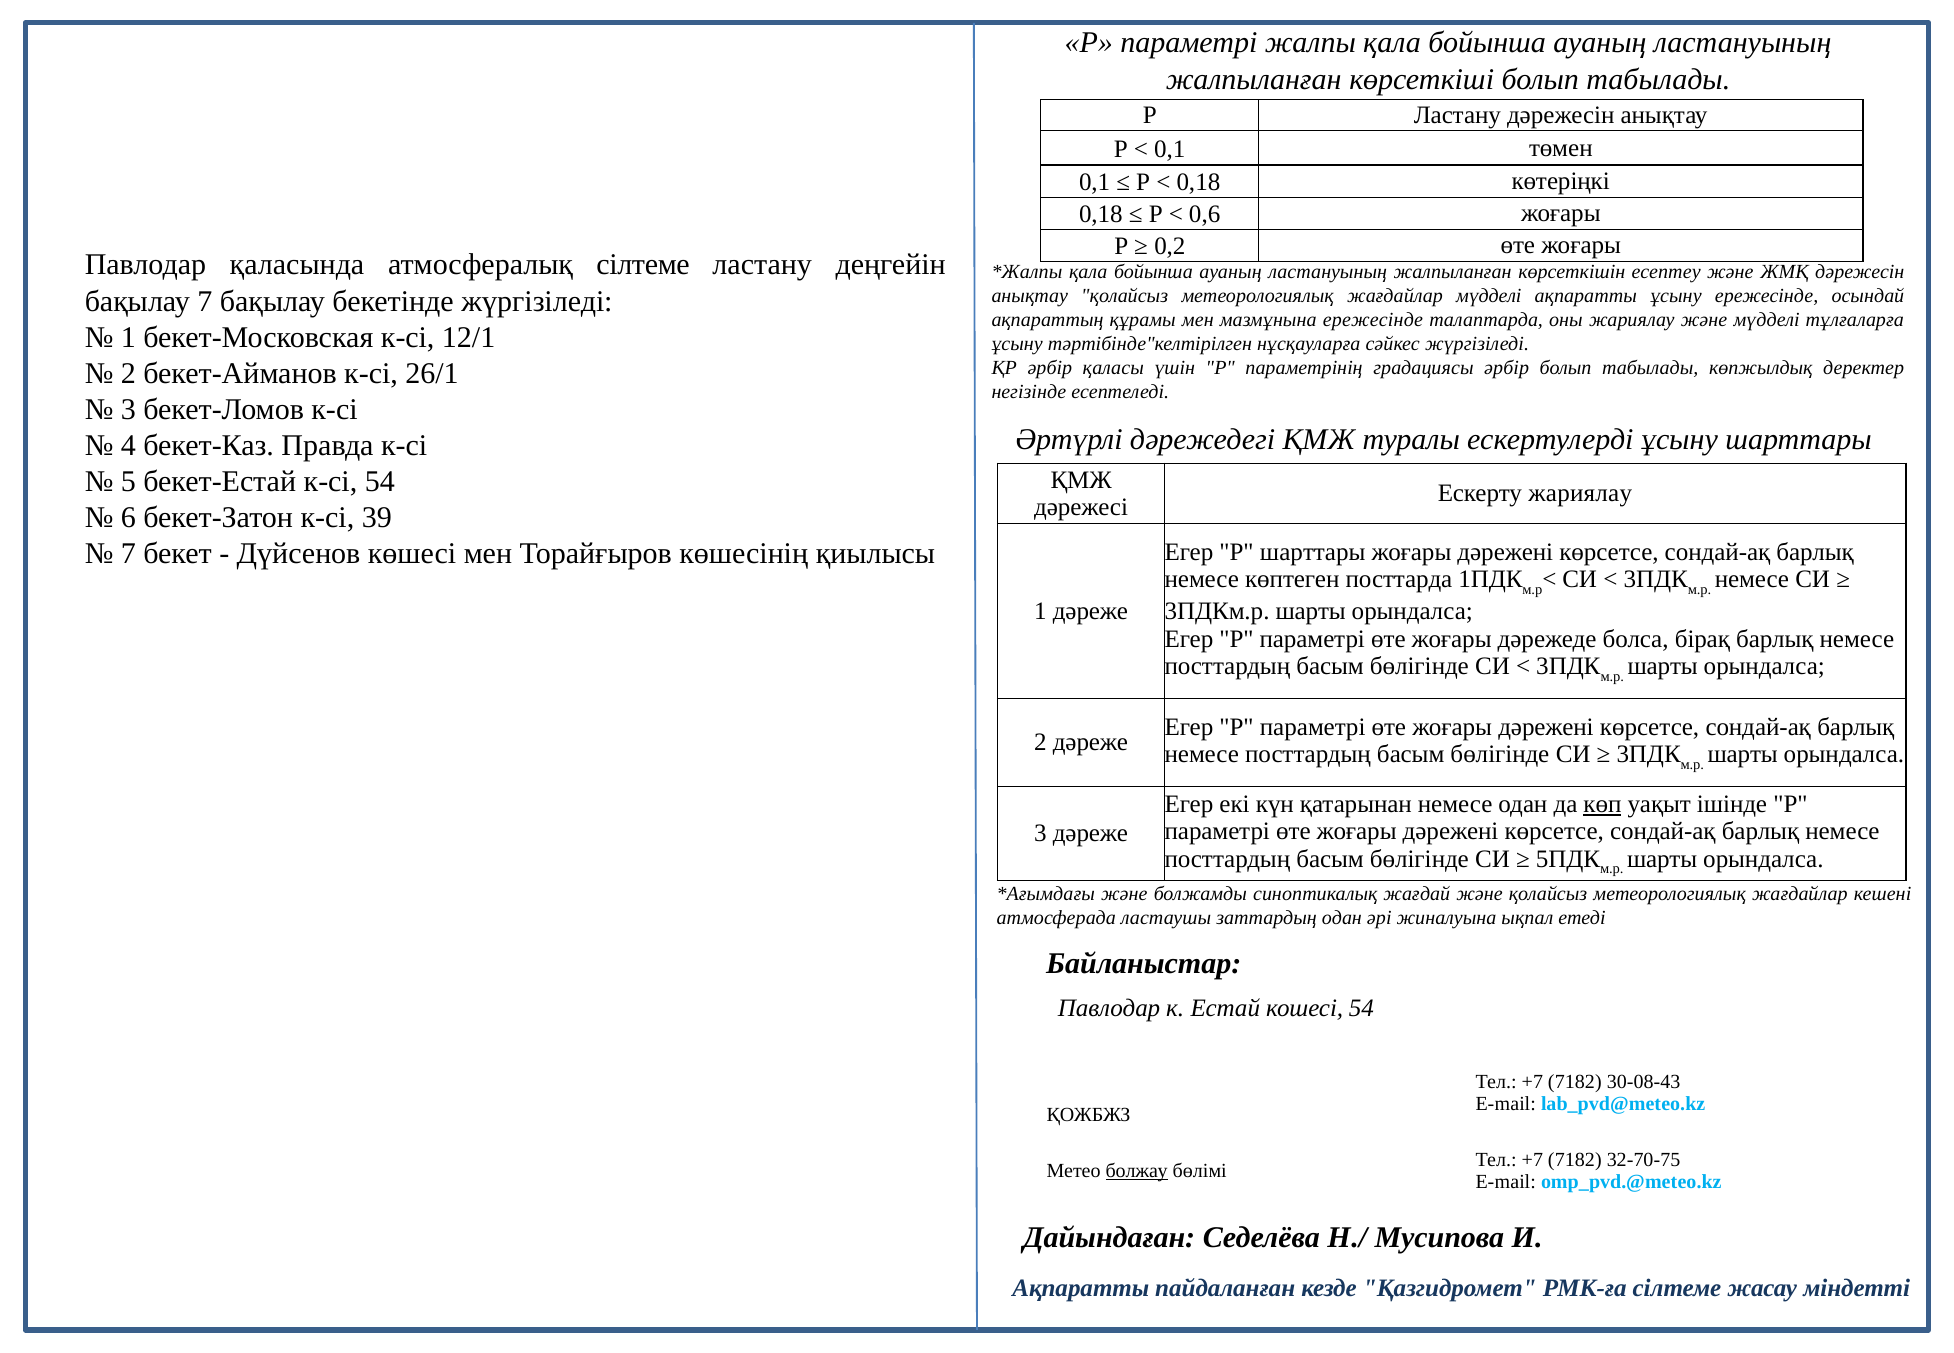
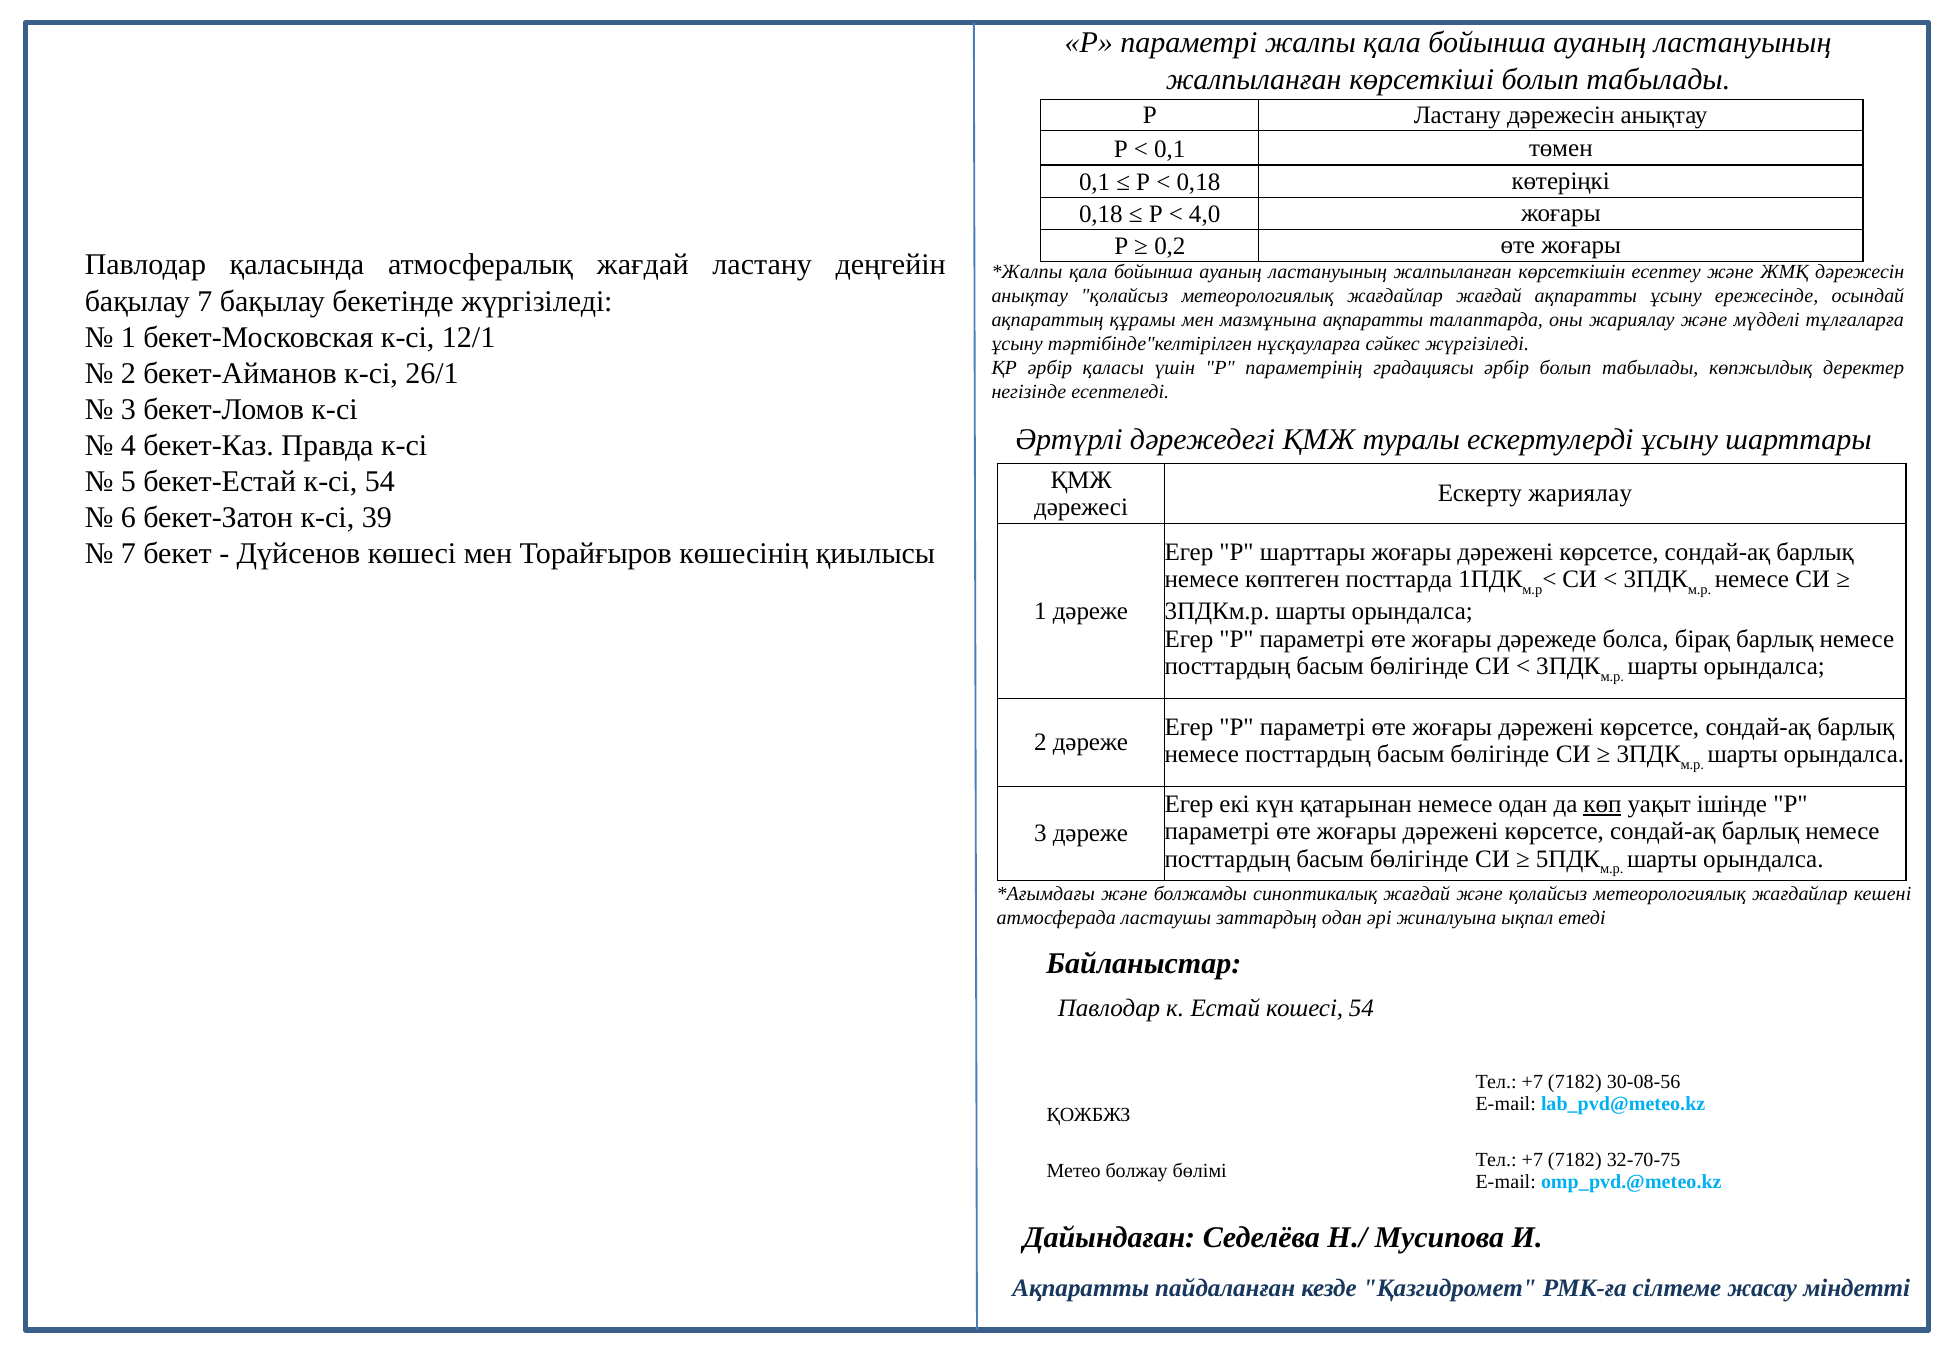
0,6: 0,6 -> 4,0
атмосфералық сілтеме: сілтеме -> жағдай
жағдайлар мүдделі: мүдделі -> жағдай
мазмұнына ережесінде: ережесінде -> ақпаратты
30-08-43: 30-08-43 -> 30-08-56
болжау underline: present -> none
